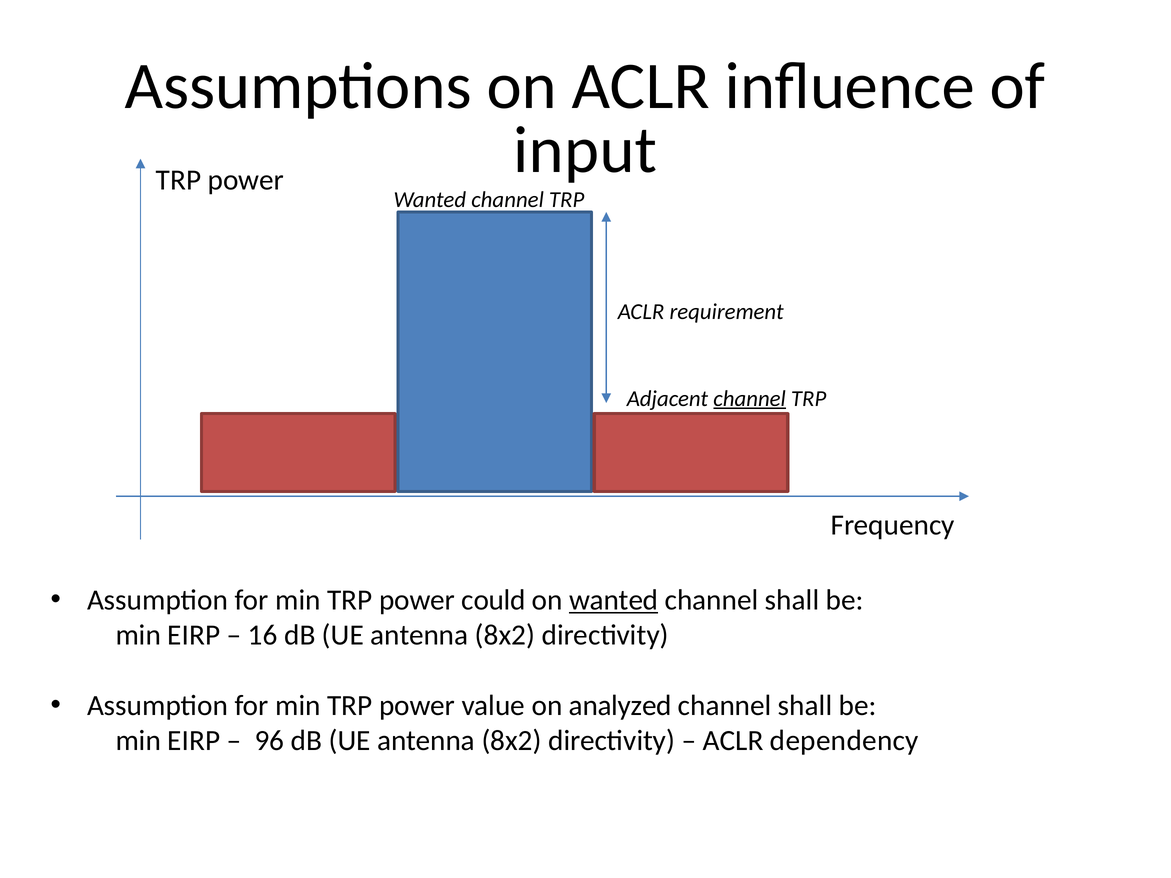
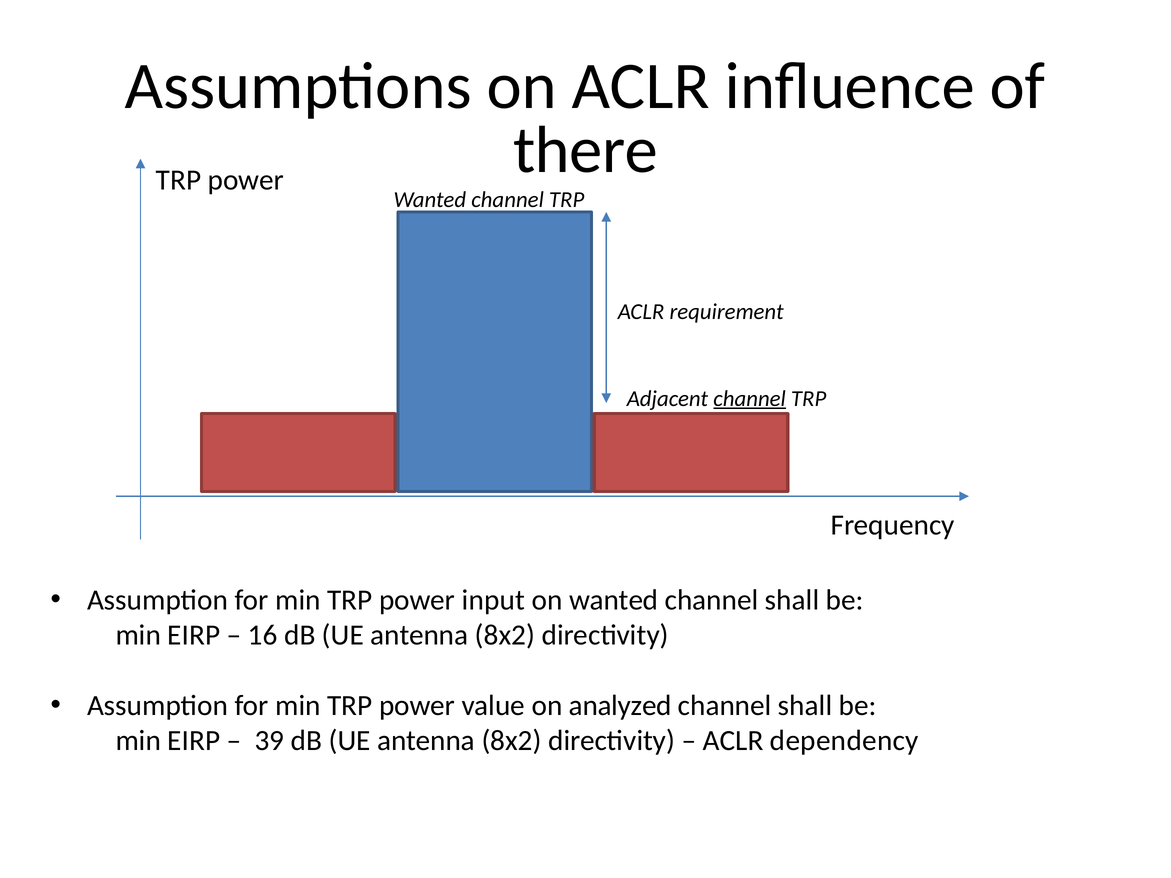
input: input -> there
could: could -> input
wanted at (614, 600) underline: present -> none
96: 96 -> 39
